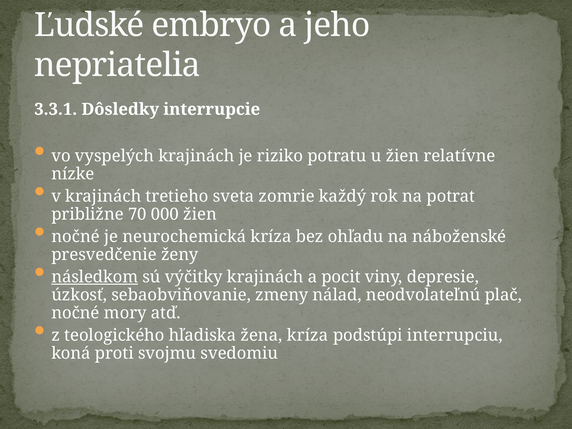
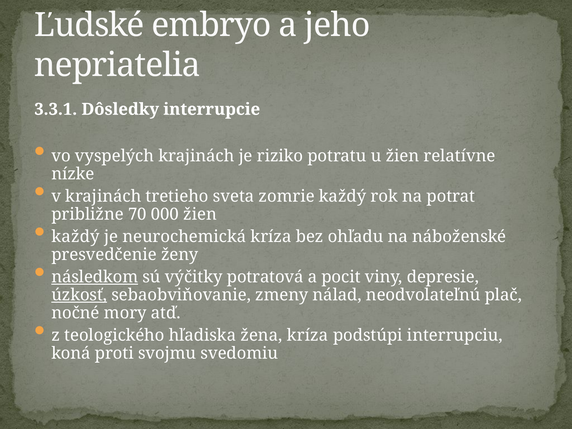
nočné at (76, 237): nočné -> každý
výčitky krajinách: krajinách -> potratová
úzkosť underline: none -> present
